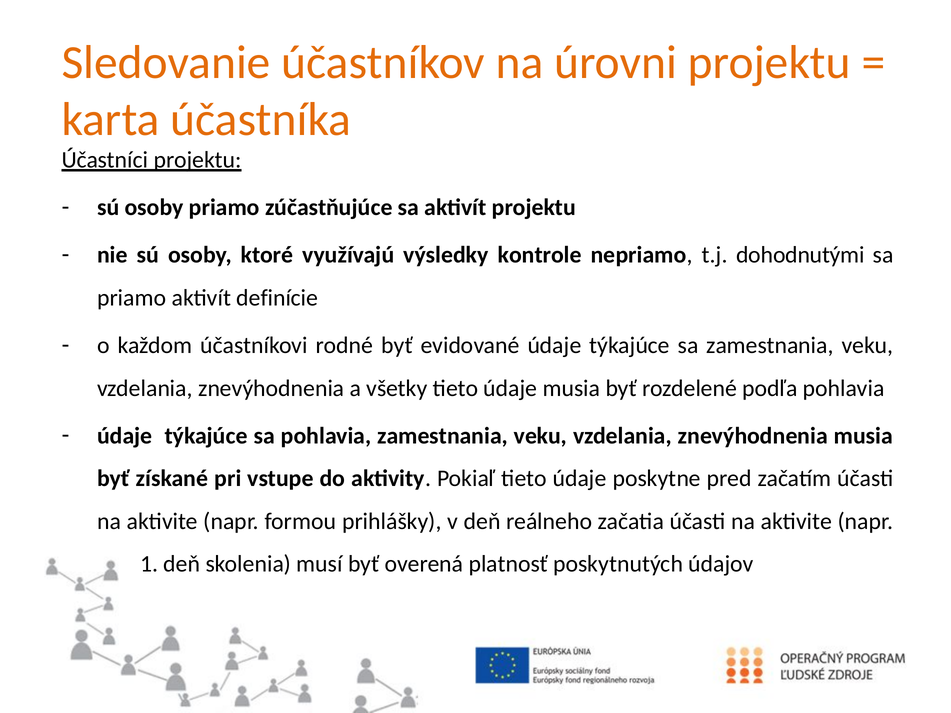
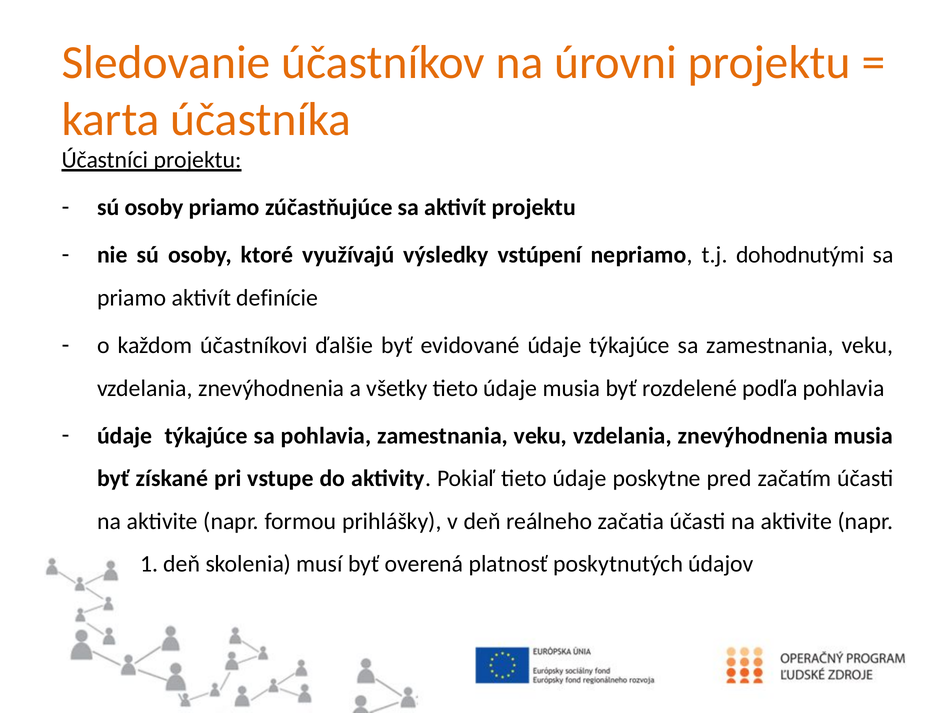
kontrole: kontrole -> vstúpení
rodné: rodné -> ďalšie
